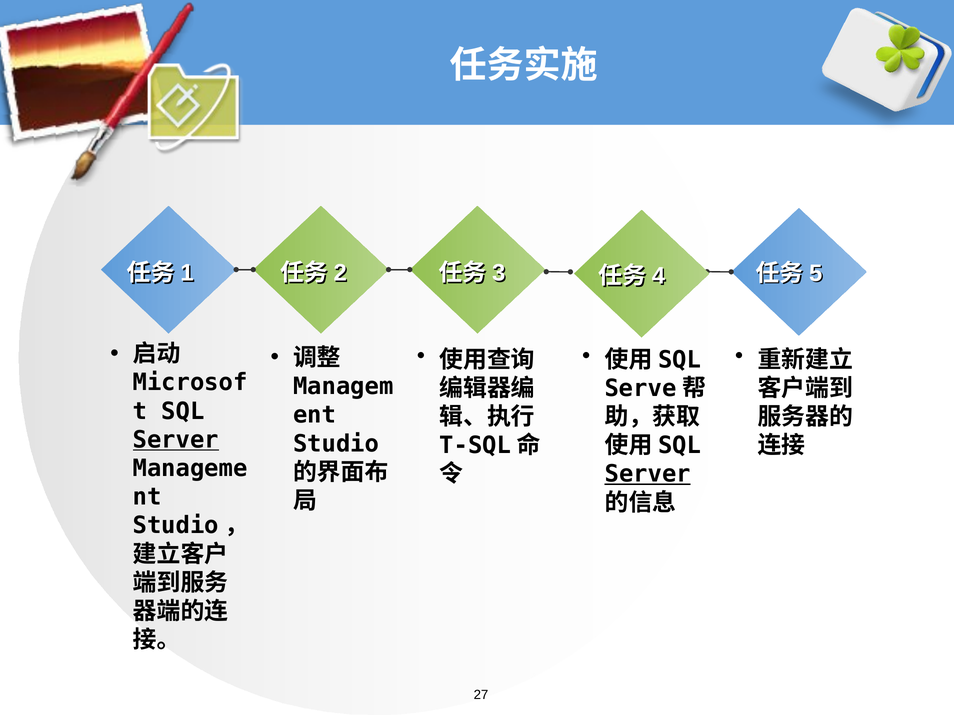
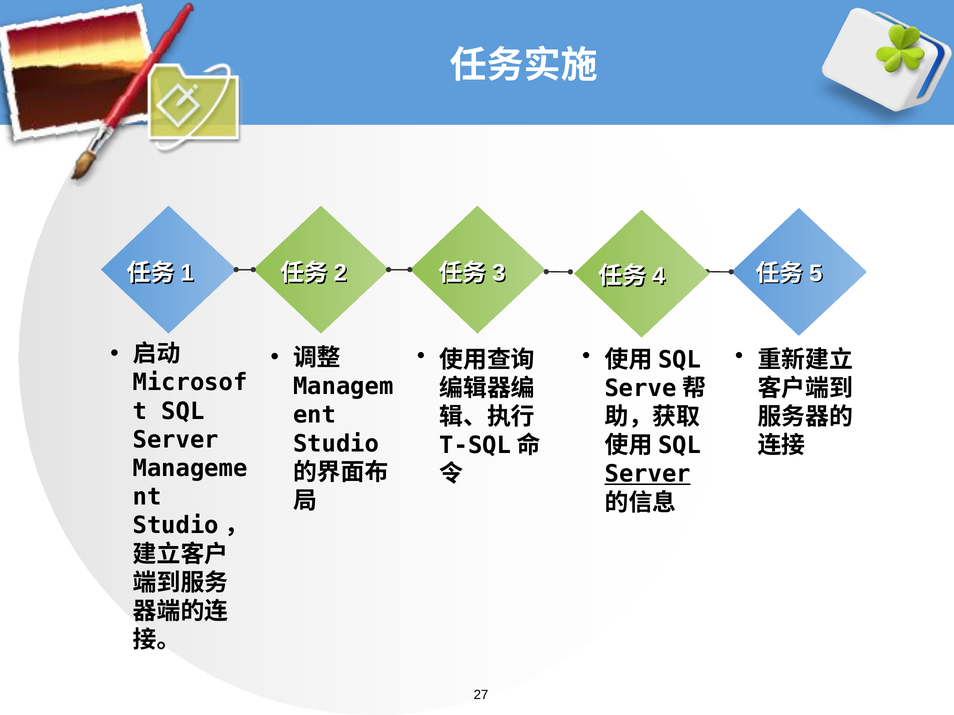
Server at (176, 440) underline: present -> none
